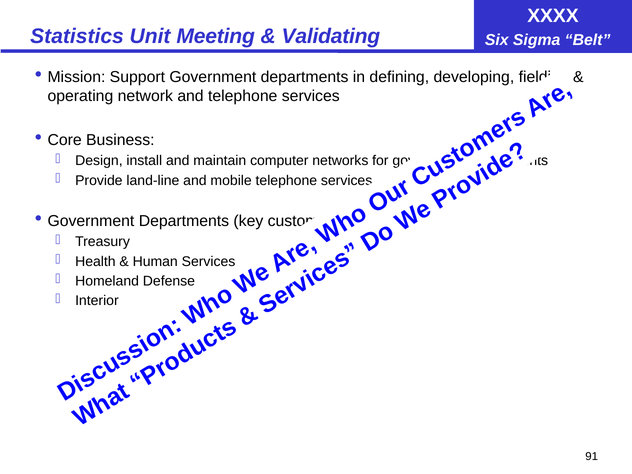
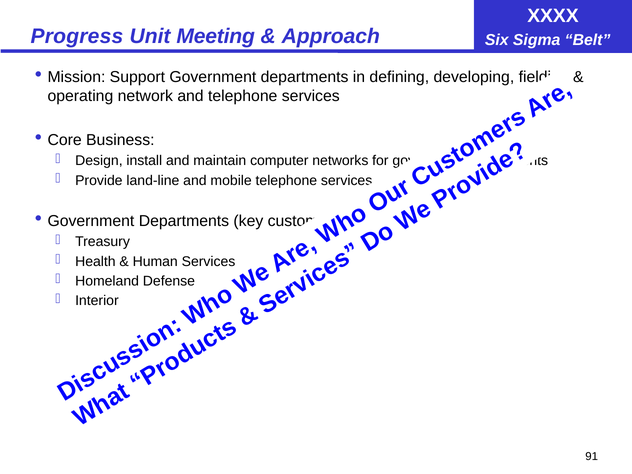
Statistics: Statistics -> Progress
Validating: Validating -> Approach
